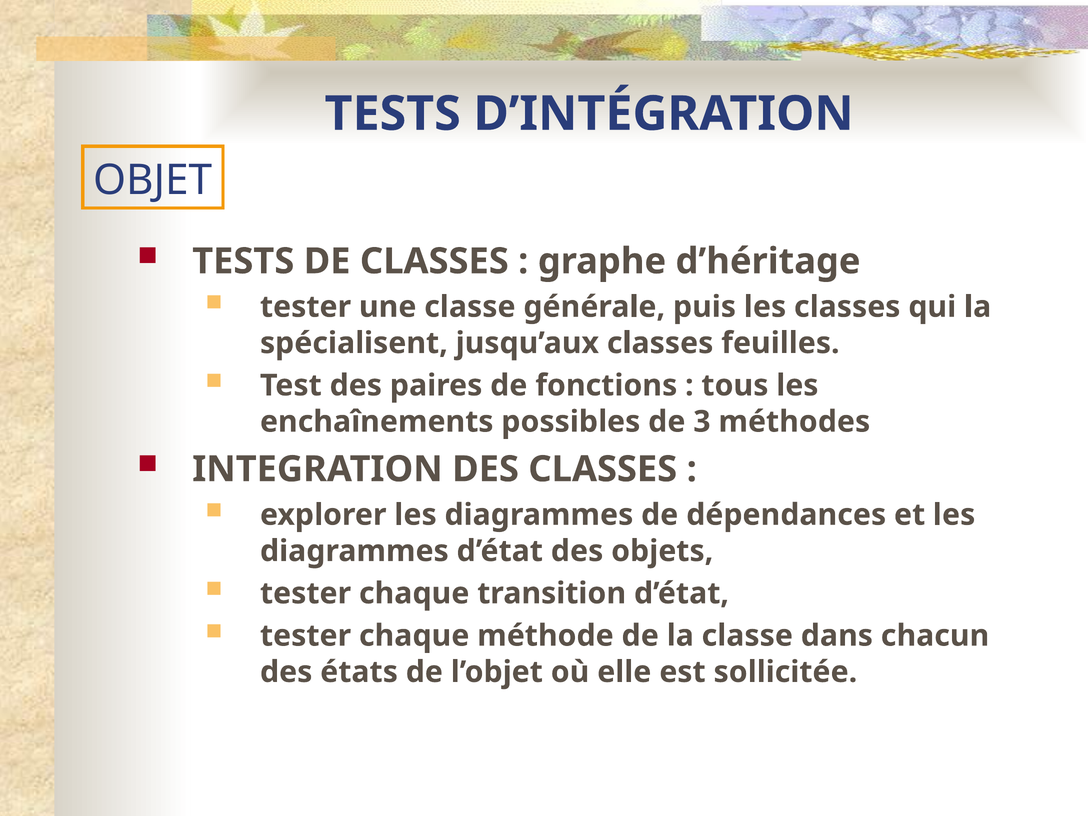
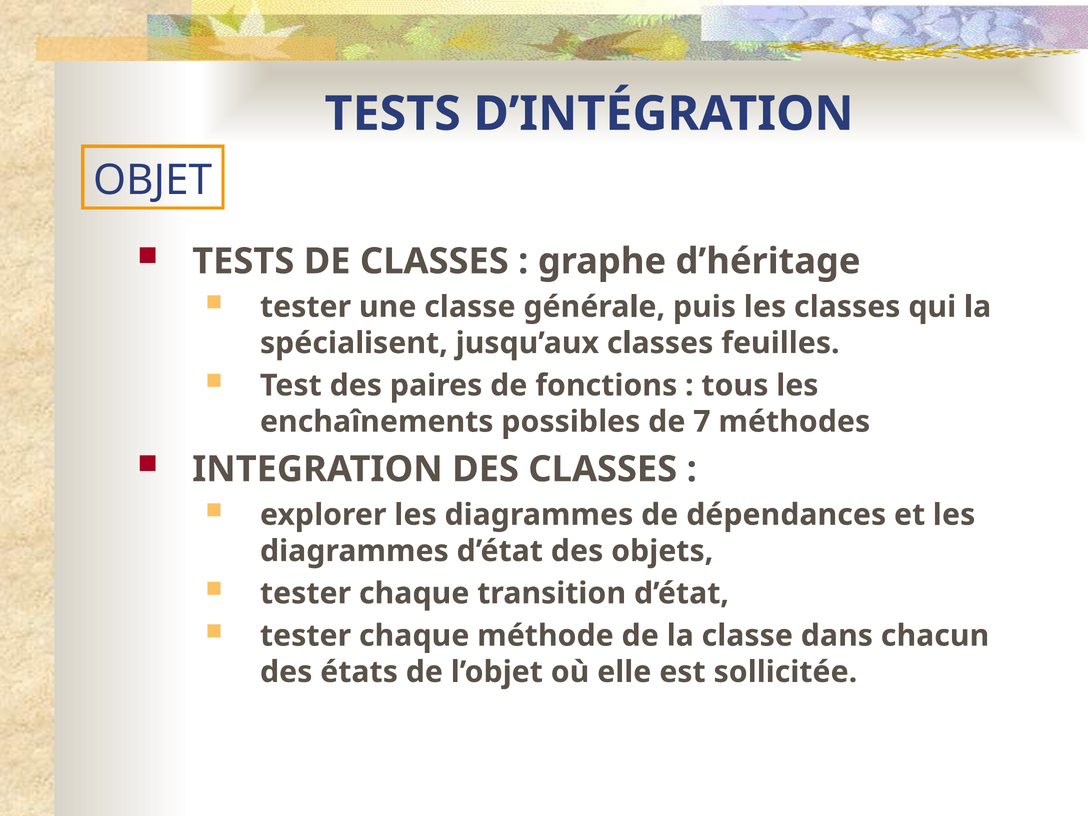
3: 3 -> 7
